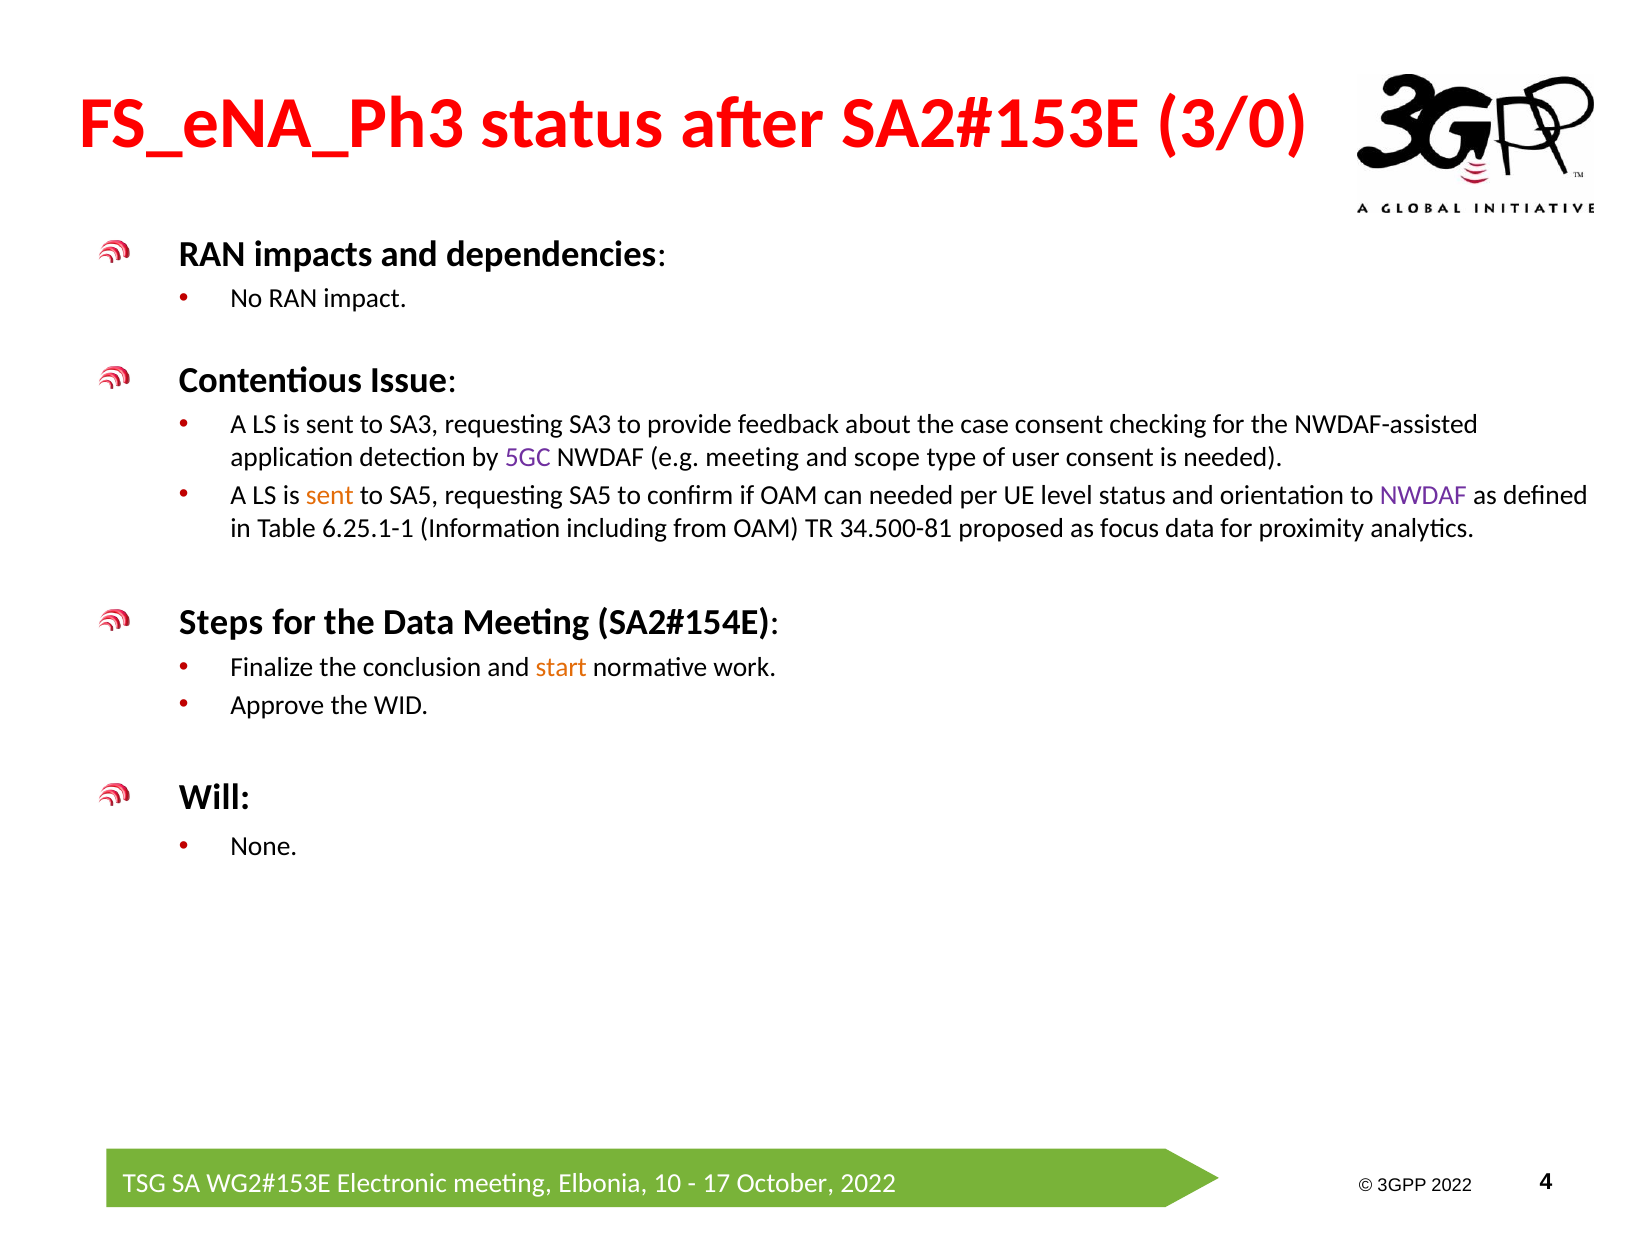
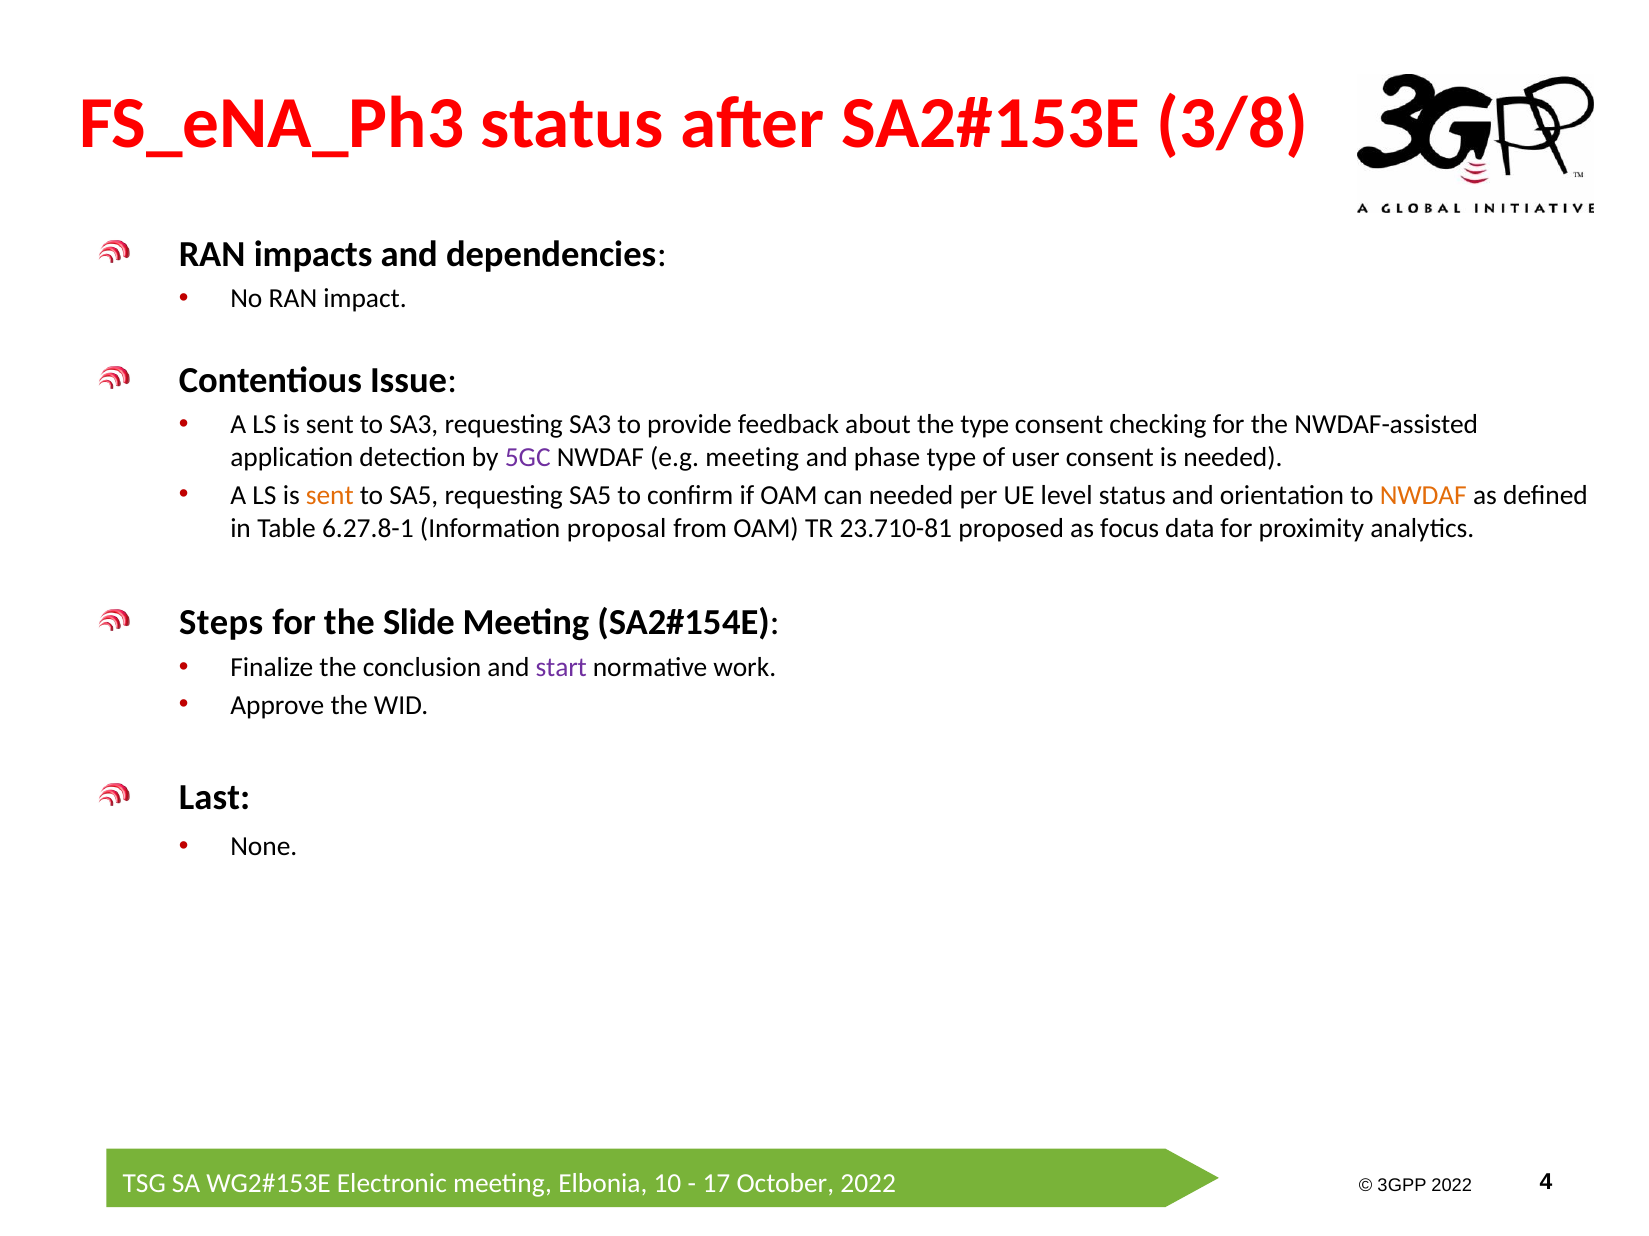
3/0: 3/0 -> 3/8
the case: case -> type
scope: scope -> phase
NWDAF at (1423, 496) colour: purple -> orange
6.25.1-1: 6.25.1-1 -> 6.27.8-1
including: including -> proposal
34.500-81: 34.500-81 -> 23.710-81
the Data: Data -> Slide
start colour: orange -> purple
Will: Will -> Last
